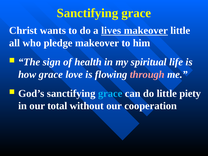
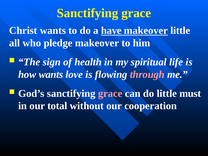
lives: lives -> have
how grace: grace -> wants
grace at (110, 93) colour: light blue -> pink
piety: piety -> must
